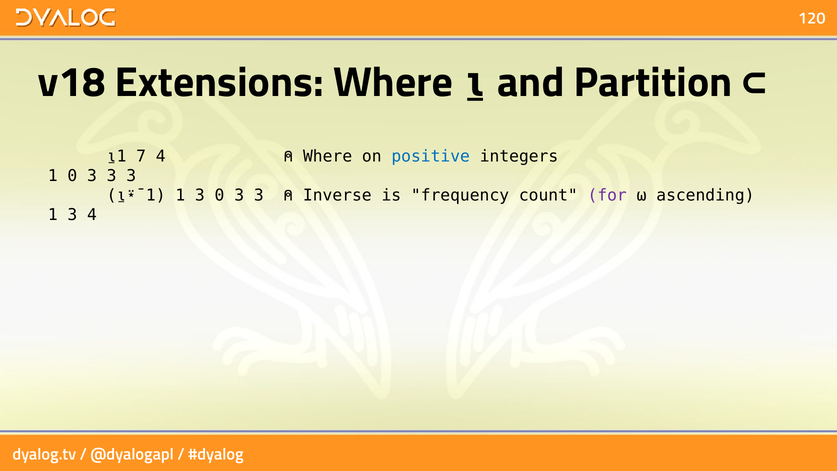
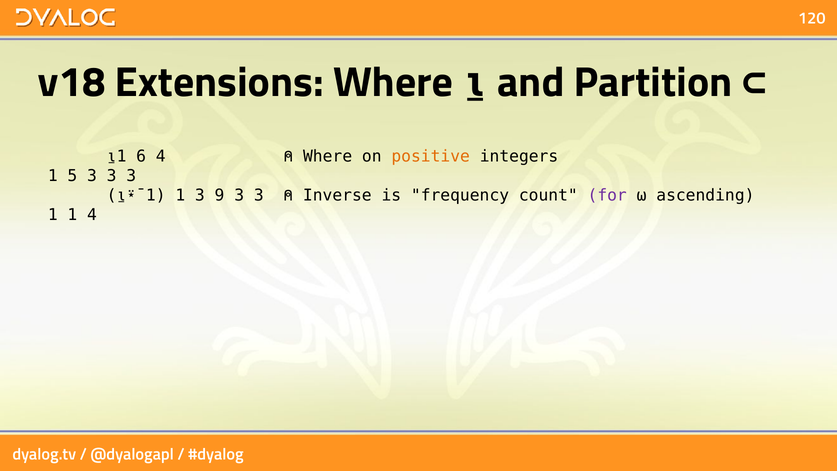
7: 7 -> 6
positive colour: blue -> orange
1 0: 0 -> 5
3 0: 0 -> 9
3 at (72, 215): 3 -> 1
